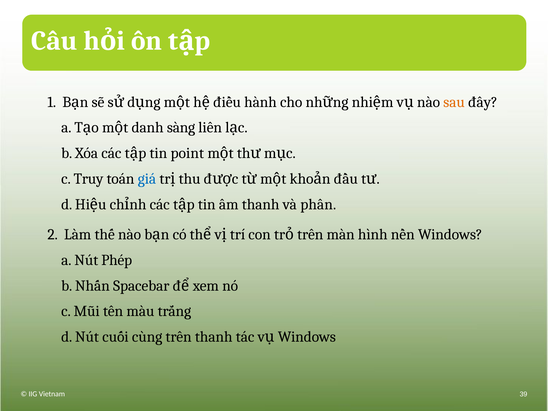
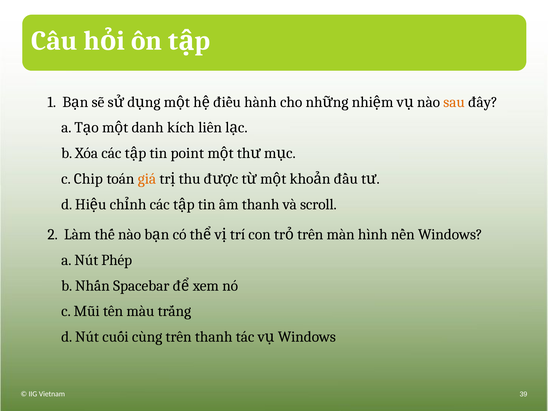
sàng: sàng -> kích
Truy: Truy -> Chip
giá colour: blue -> orange
phân: phân -> scroll
